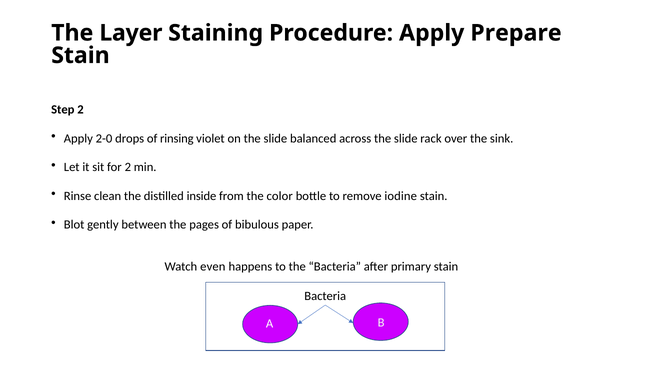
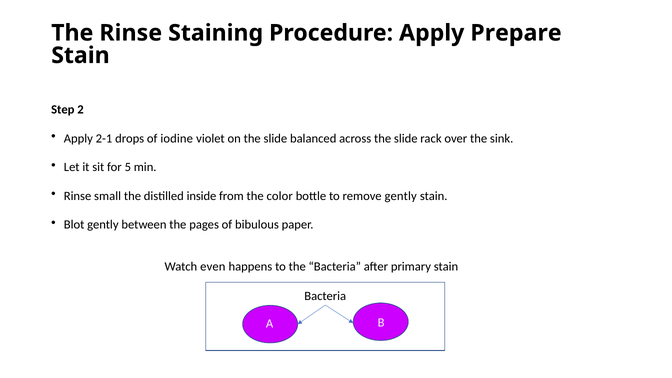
The Layer: Layer -> Rinse
2-0: 2-0 -> 2-1
rinsing: rinsing -> iodine
for 2: 2 -> 5
clean: clean -> small
remove iodine: iodine -> gently
